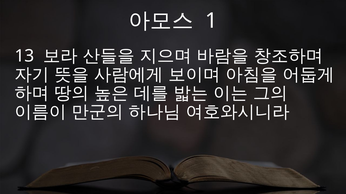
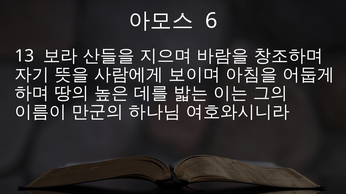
1: 1 -> 6
